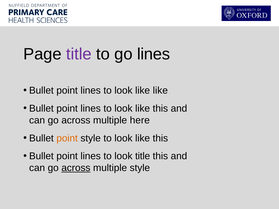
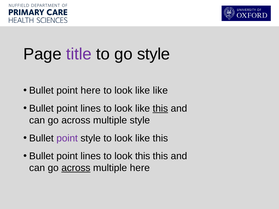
go lines: lines -> style
lines at (91, 91): lines -> here
this at (160, 109) underline: none -> present
multiple here: here -> style
point at (67, 138) colour: orange -> purple
look title: title -> this
multiple style: style -> here
